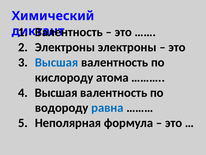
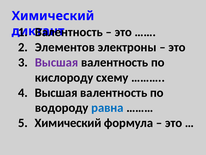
Электроны at (65, 47): Электроны -> Элементов
Высшая at (57, 62) colour: blue -> purple
атома: атома -> схему
Неполярная at (68, 123): Неполярная -> Химический
